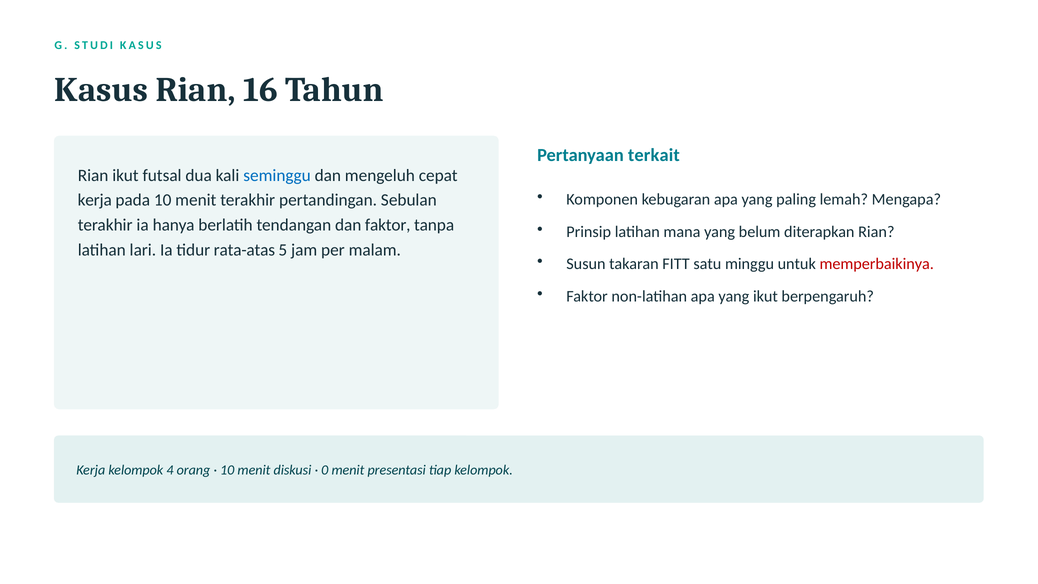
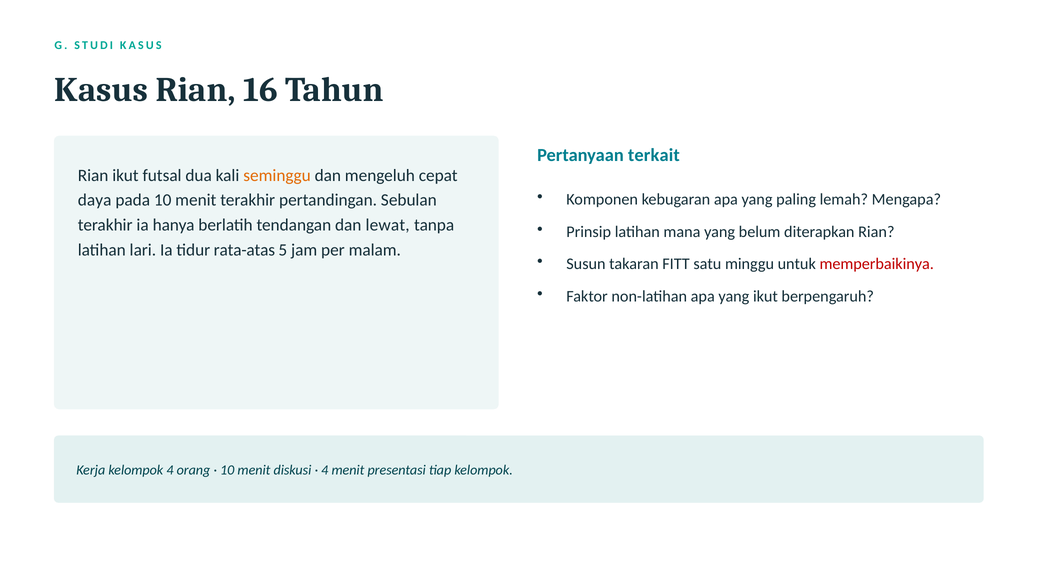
seminggu colour: blue -> orange
kerja at (95, 200): kerja -> daya
dan faktor: faktor -> lewat
0 at (325, 470): 0 -> 4
